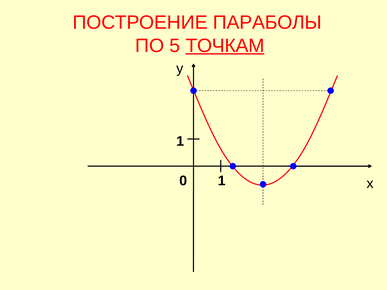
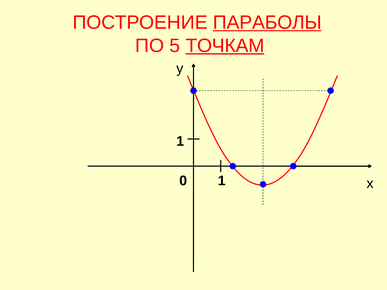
ПАРАБОЛЫ underline: none -> present
